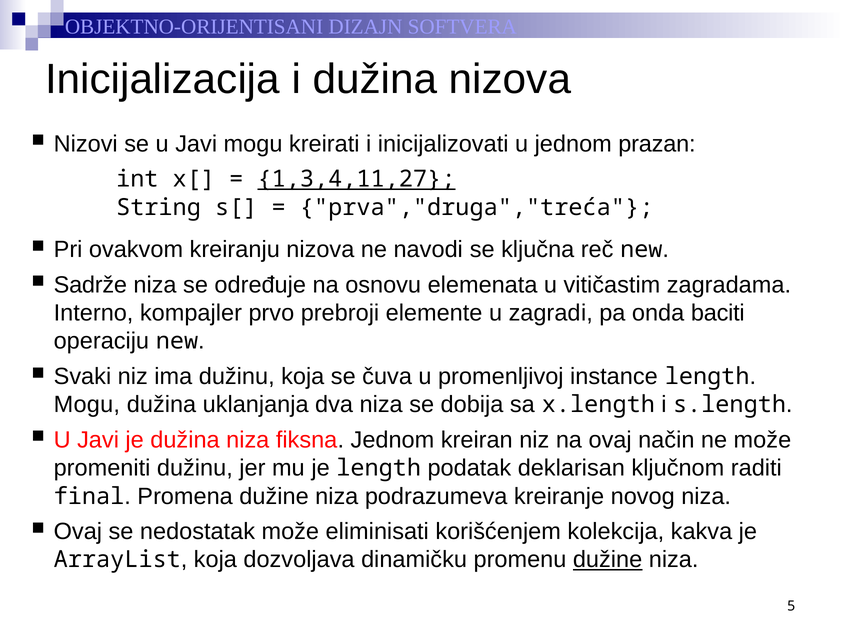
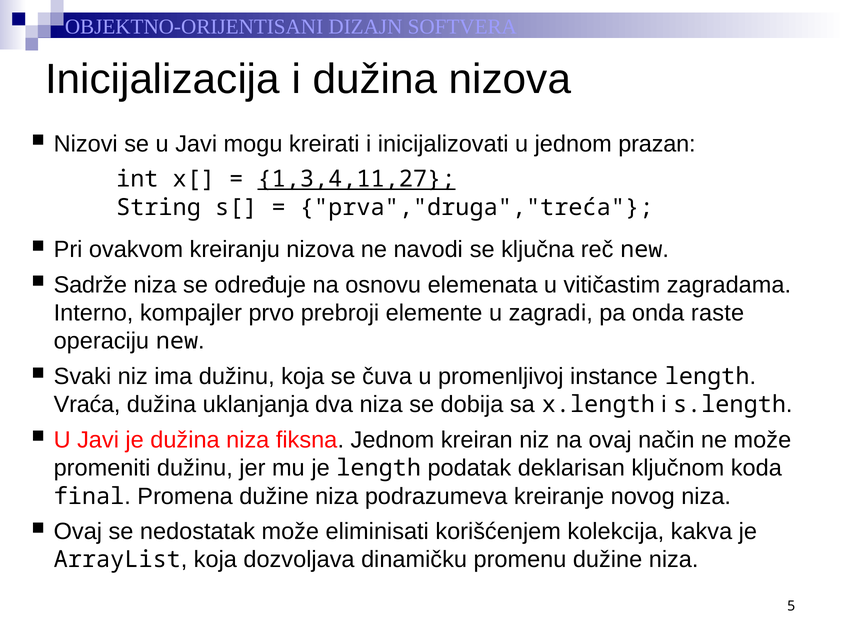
baciti: baciti -> raste
Mogu at (87, 405): Mogu -> Vraća
raditi: raditi -> koda
dužine at (608, 560) underline: present -> none
